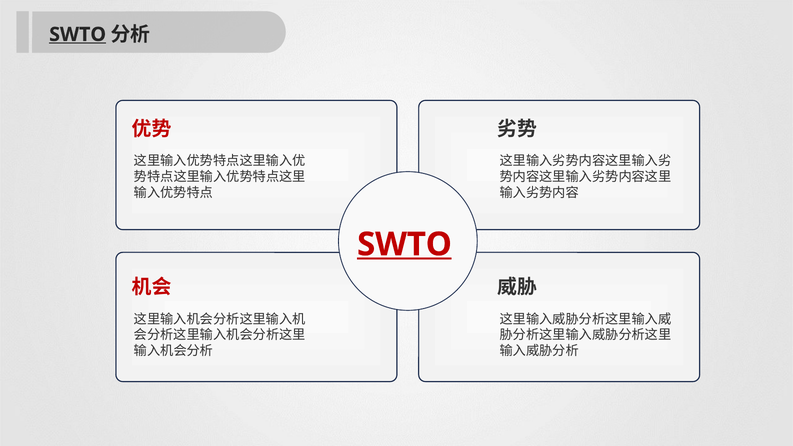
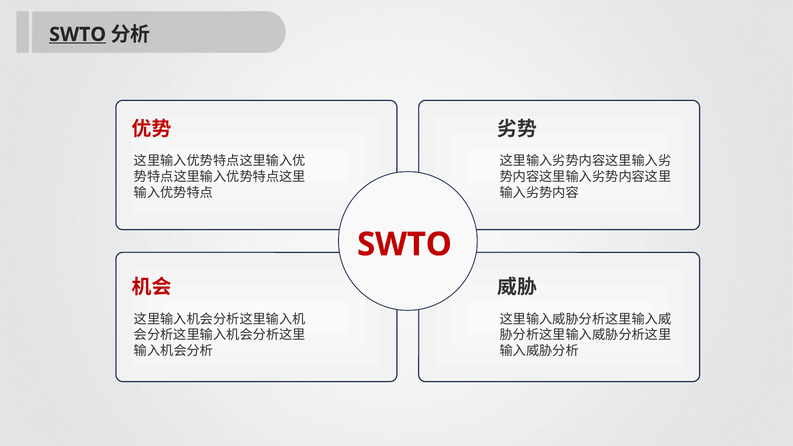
SWTO at (404, 244) underline: present -> none
